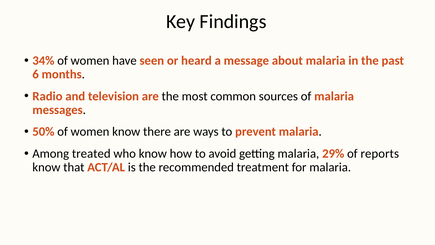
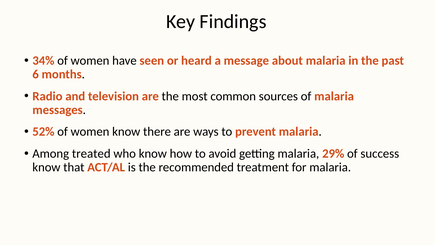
50%: 50% -> 52%
reports: reports -> success
